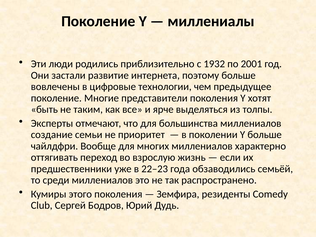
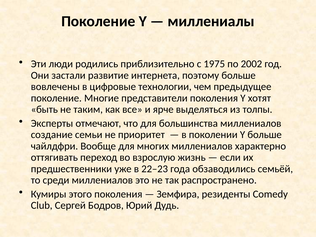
1932: 1932 -> 1975
2001: 2001 -> 2002
